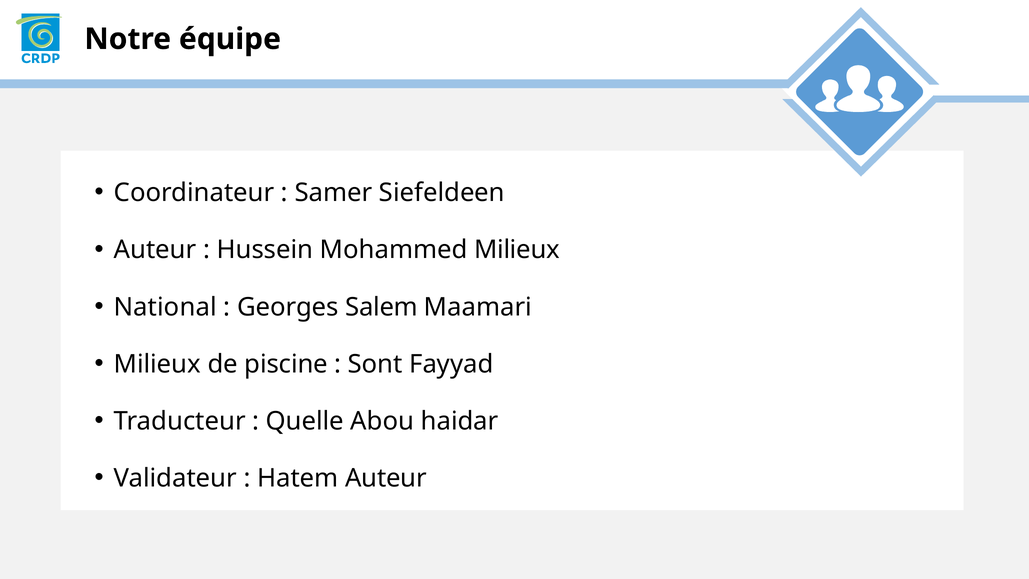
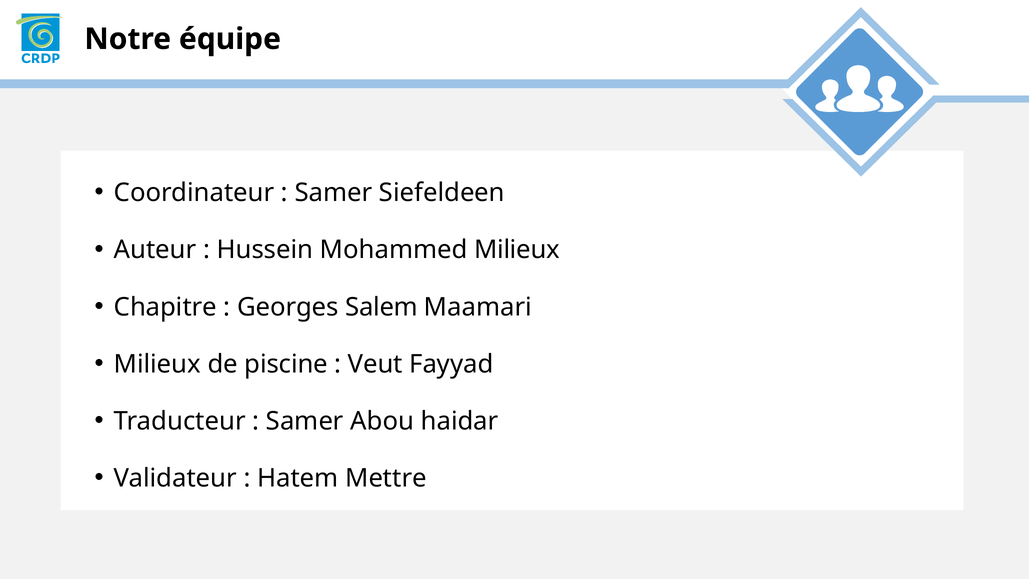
National: National -> Chapitre
Sont: Sont -> Veut
Quelle at (305, 421): Quelle -> Samer
Hatem Auteur: Auteur -> Mettre
